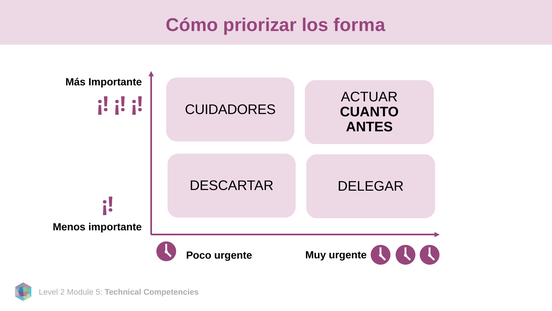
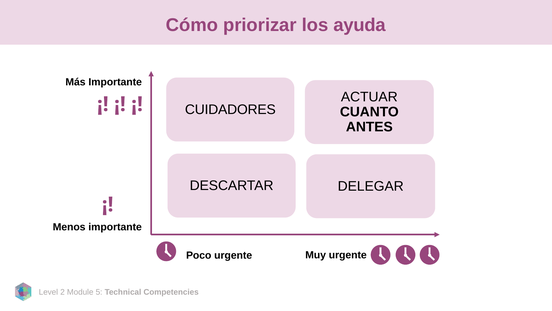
forma: forma -> ayuda
